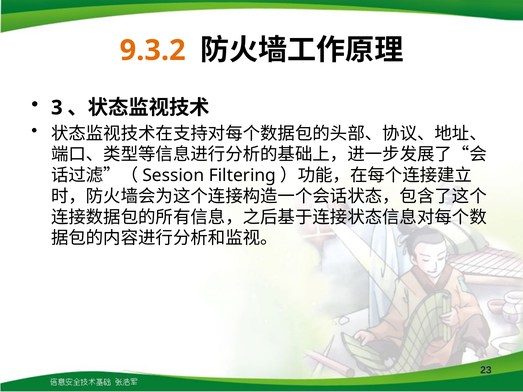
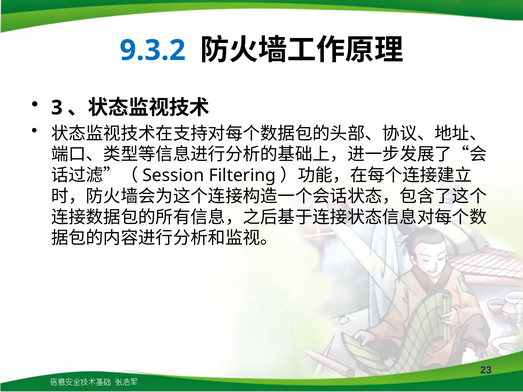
9.3.2 colour: orange -> blue
